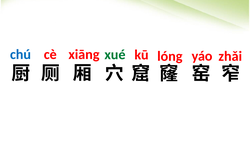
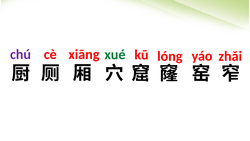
chú colour: blue -> purple
